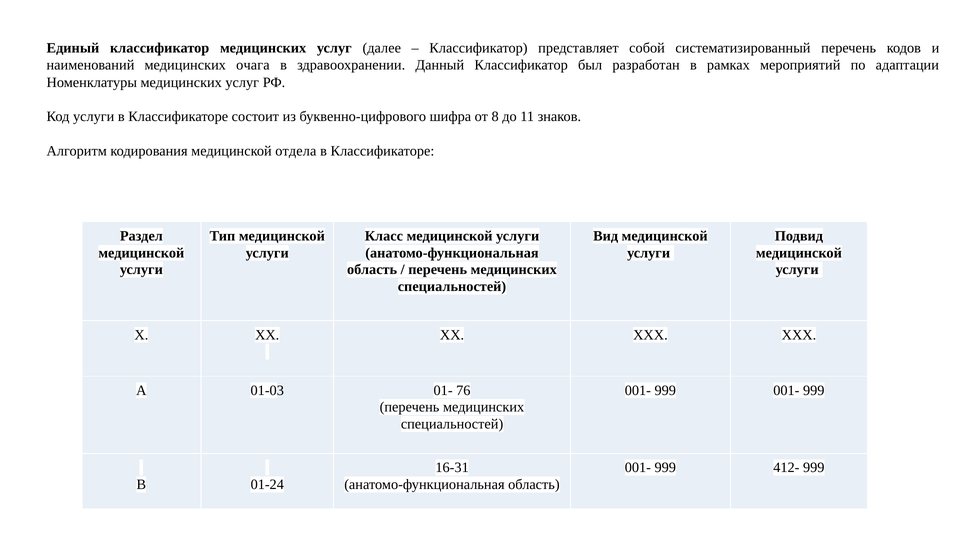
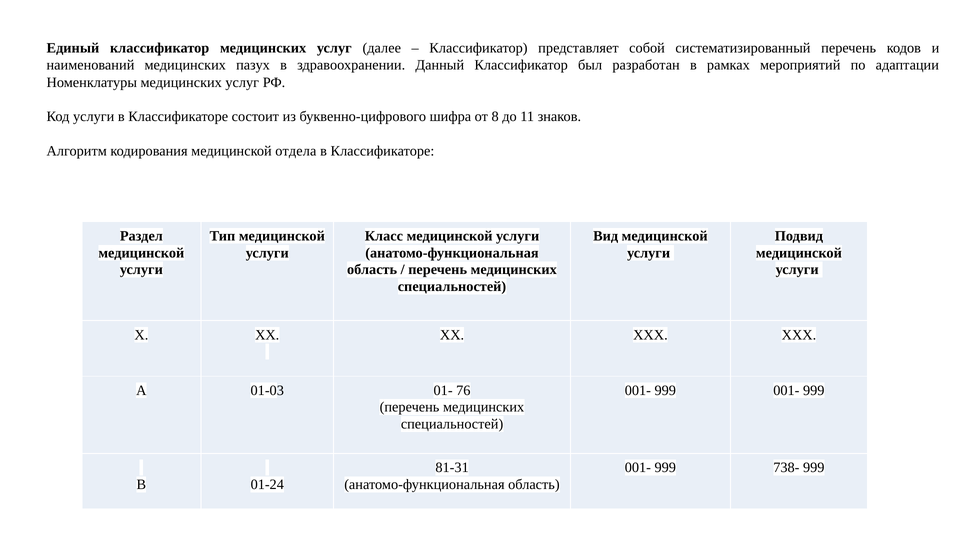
очага: очага -> пазух
16-31: 16-31 -> 81-31
412-: 412- -> 738-
